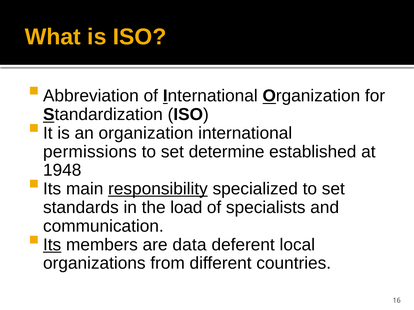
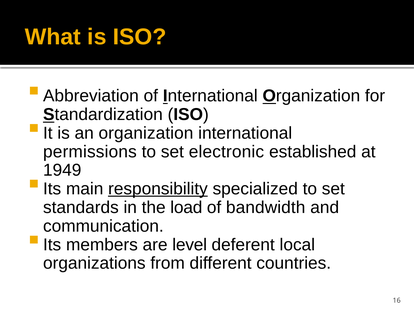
determine: determine -> electronic
1948: 1948 -> 1949
specialists: specialists -> bandwidth
Its at (52, 245) underline: present -> none
data: data -> level
